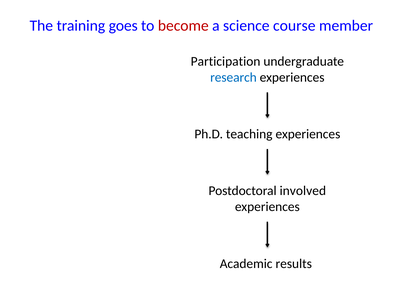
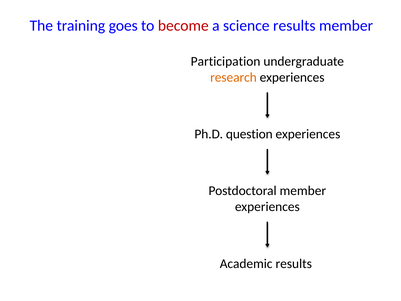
science course: course -> results
research colour: blue -> orange
teaching: teaching -> question
Postdoctoral involved: involved -> member
